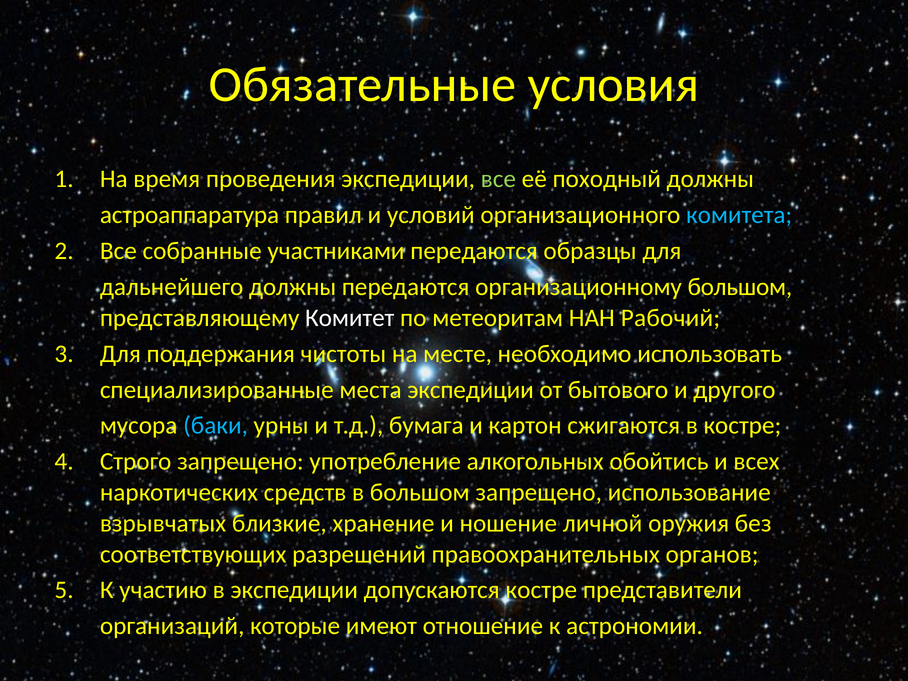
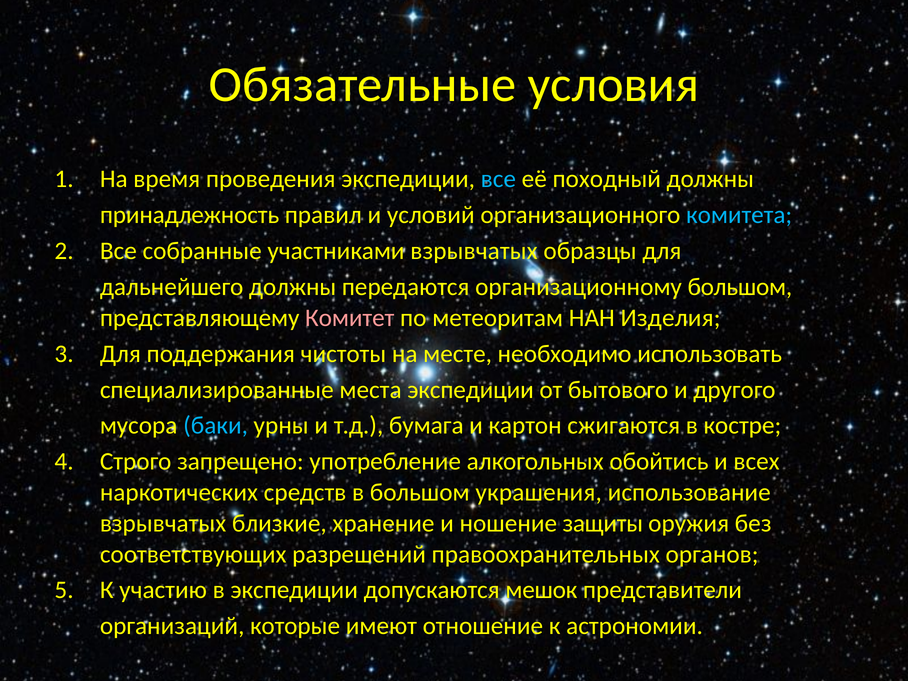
все at (498, 179) colour: light green -> light blue
астроаппаратура: астроаппаратура -> принадлежность
участниками передаются: передаются -> взрывчатых
Комитет colour: white -> pink
Рабочий: Рабочий -> Изделия
большом запрещено: запрещено -> украшения
личной: личной -> защиты
допускаются костре: костре -> мешок
